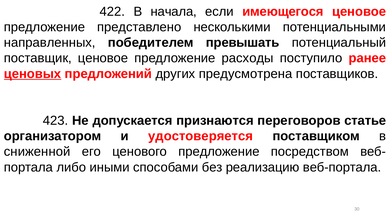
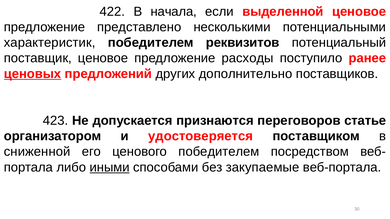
имеющегося: имеющегося -> выделенной
направленных: направленных -> характеристик
превышать: превышать -> реквизитов
предусмотрена: предусмотрена -> дополнительно
ценового предложение: предложение -> победителем
иными underline: none -> present
реализацию: реализацию -> закупаемые
